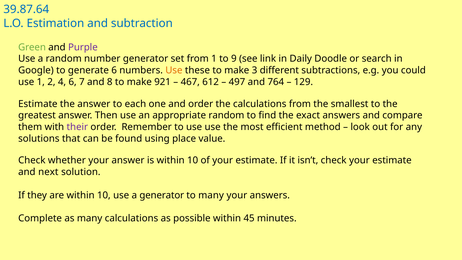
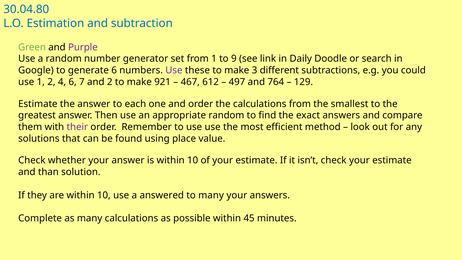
39.87.64: 39.87.64 -> 30.04.80
Use at (174, 70) colour: orange -> purple
and 8: 8 -> 2
next: next -> than
a generator: generator -> answered
